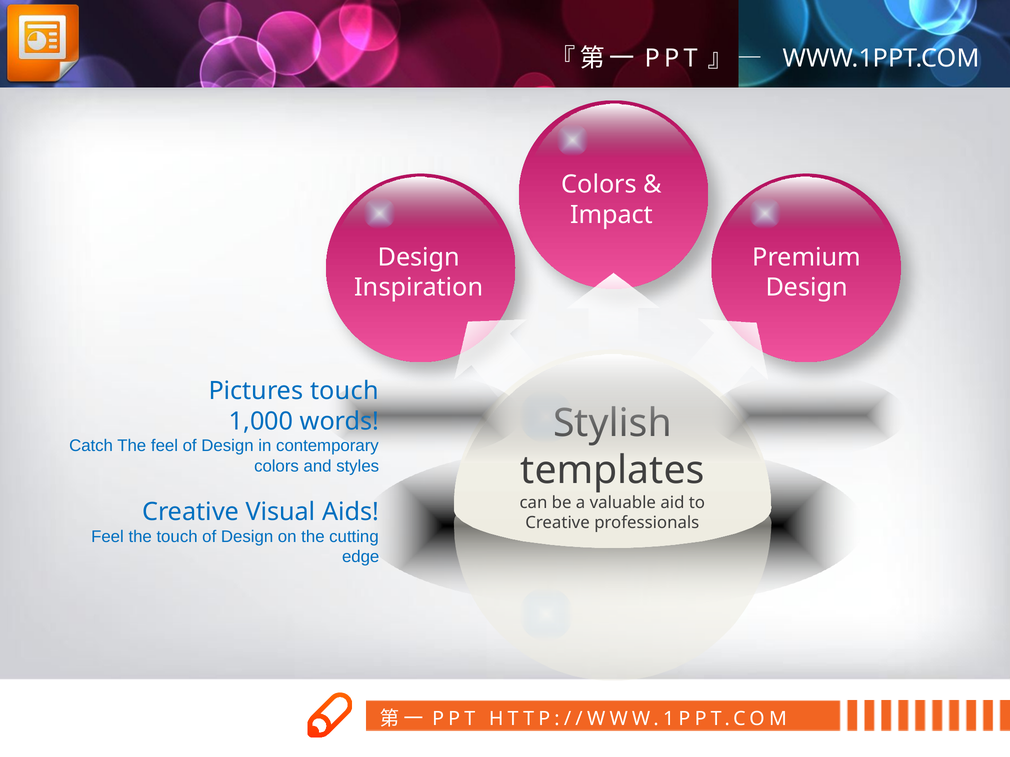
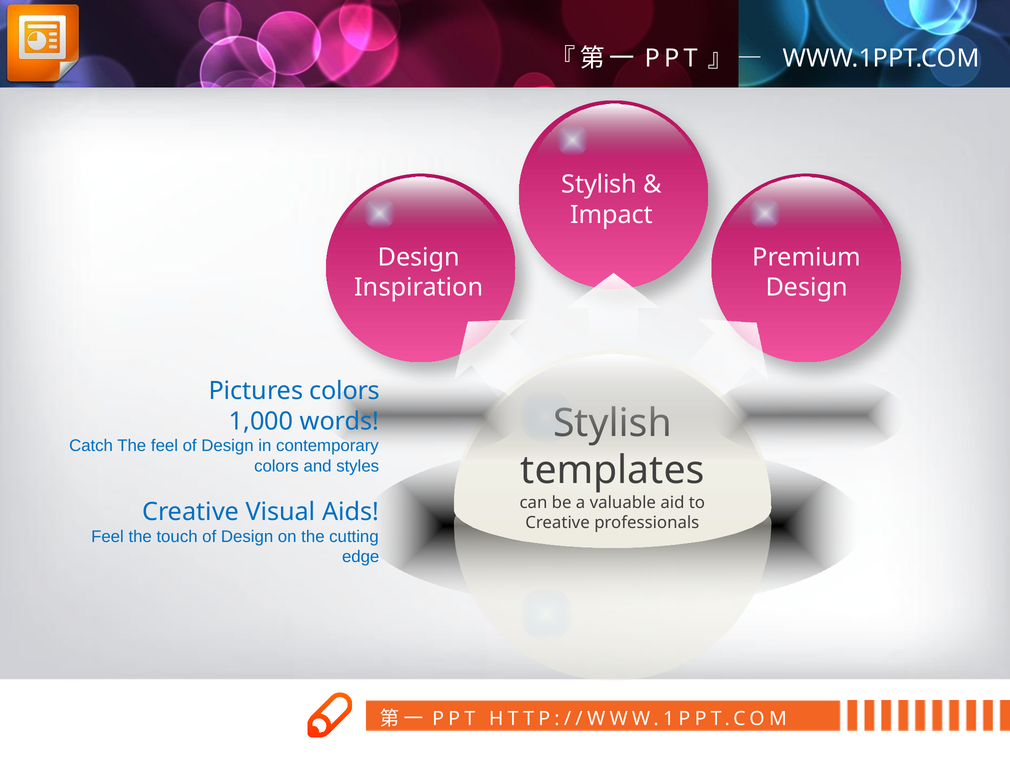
Colors at (599, 185): Colors -> Stylish
Pictures touch: touch -> colors
